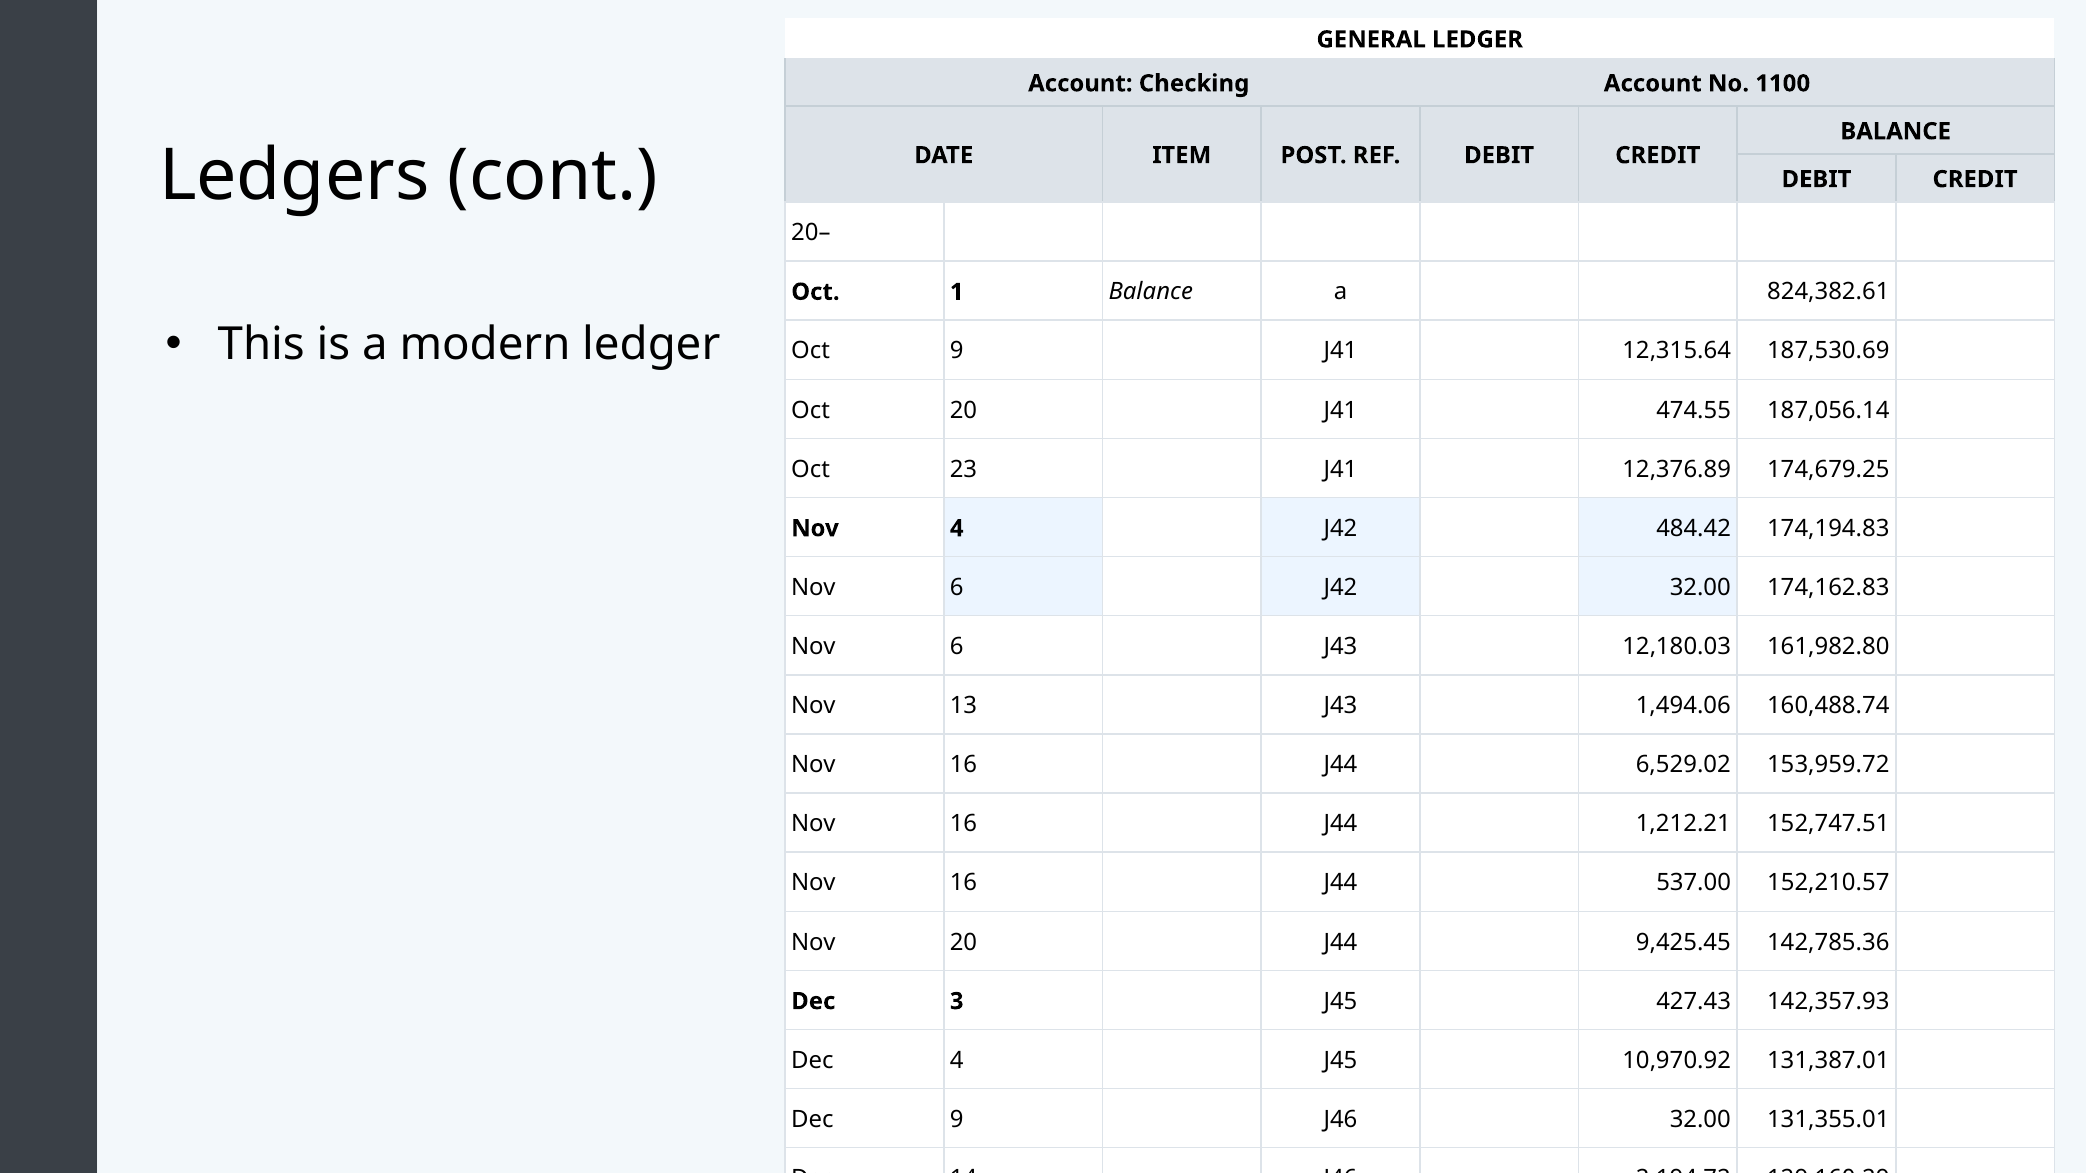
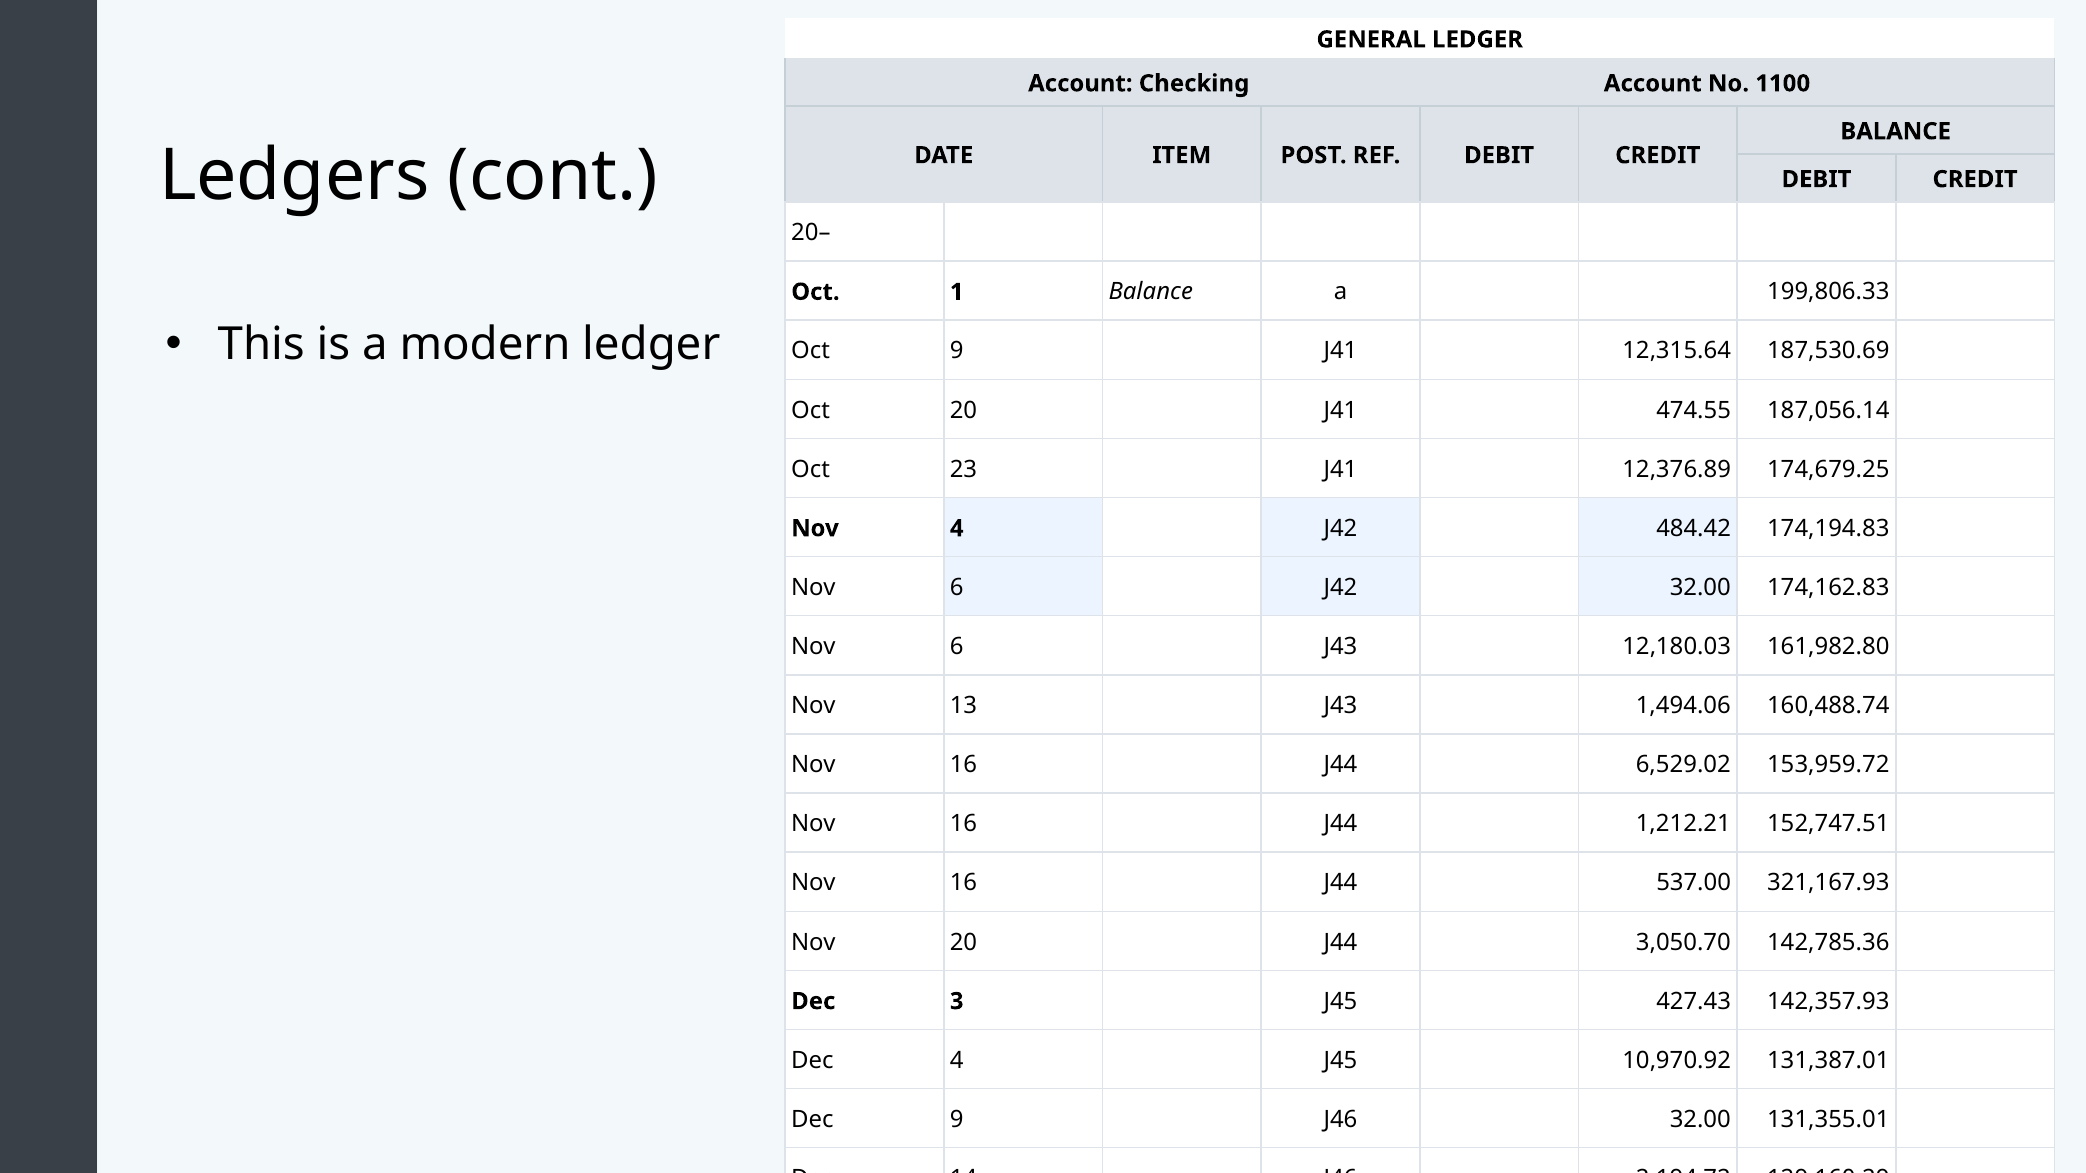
824,382.61: 824,382.61 -> 199,806.33
152,210.57: 152,210.57 -> 321,167.93
9,425.45: 9,425.45 -> 3,050.70
